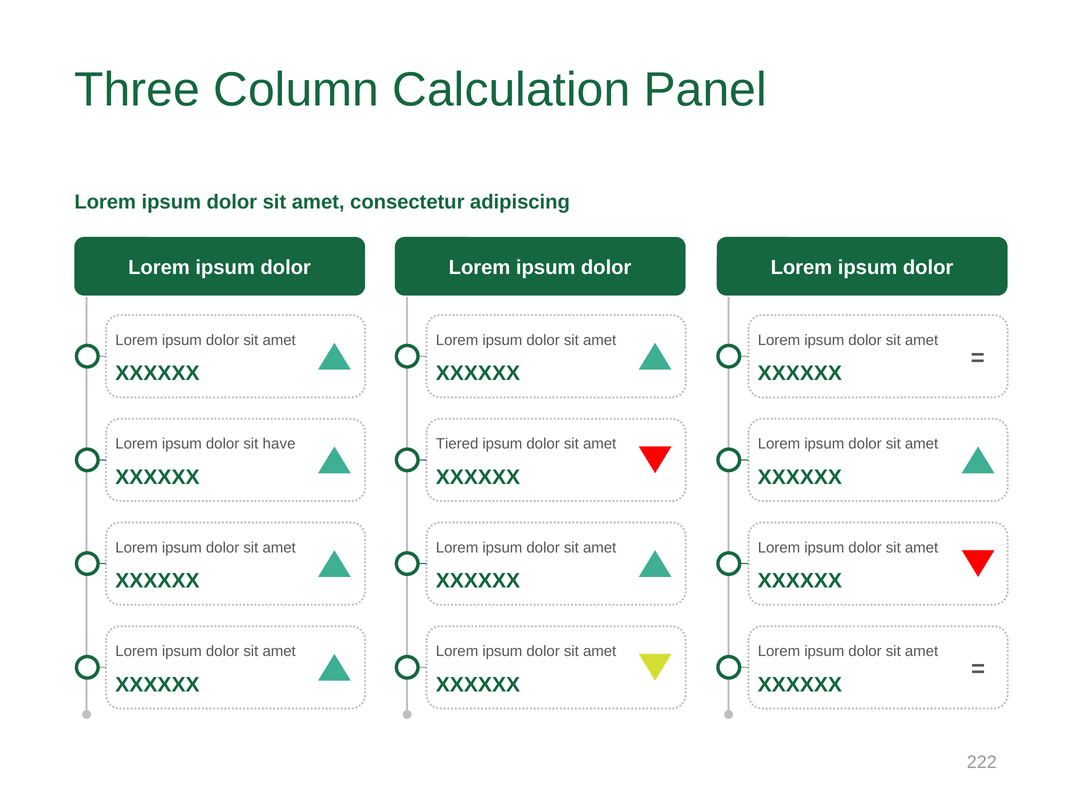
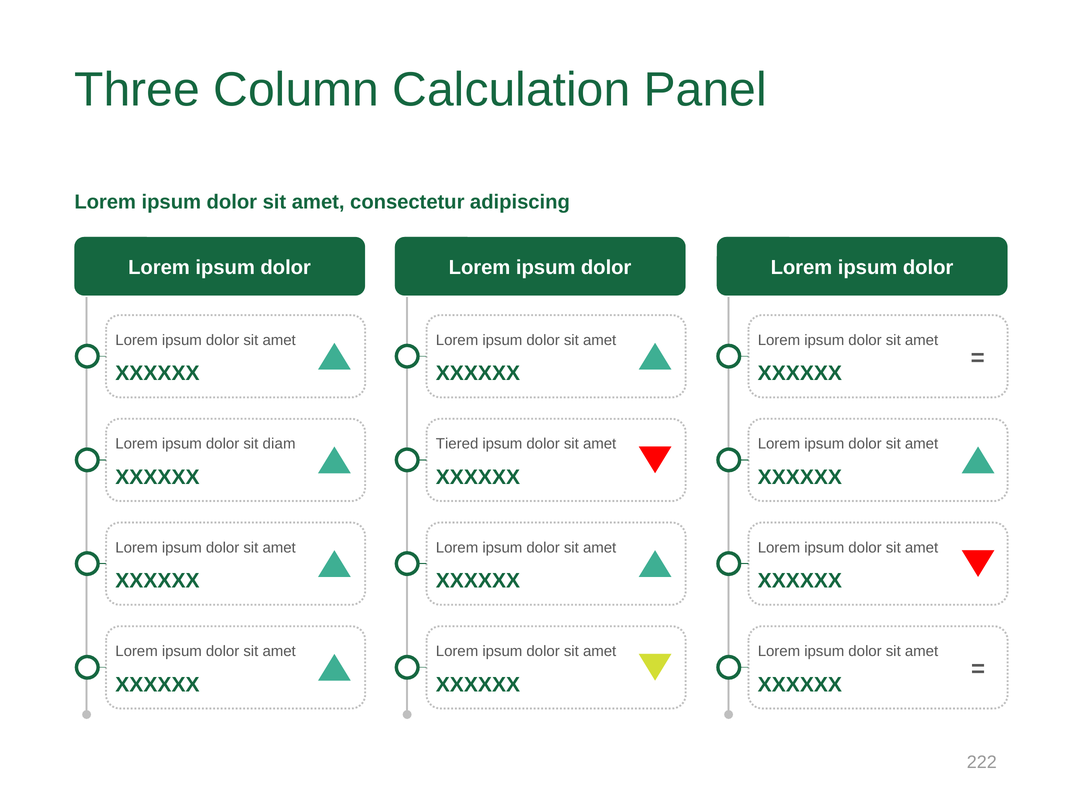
have: have -> diam
